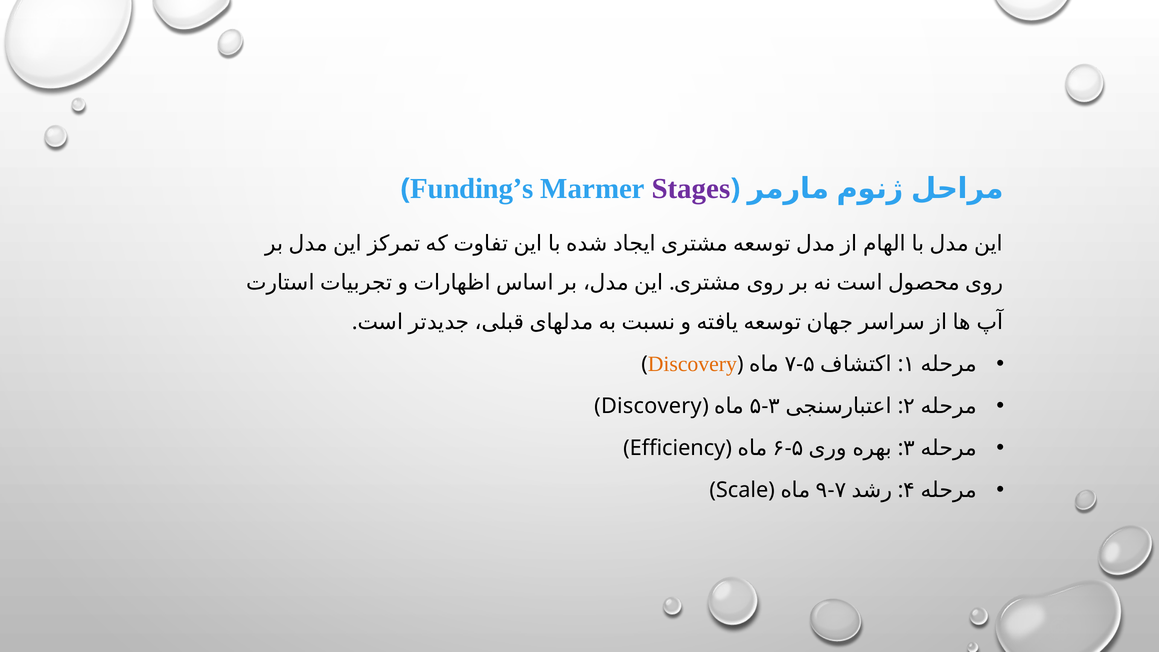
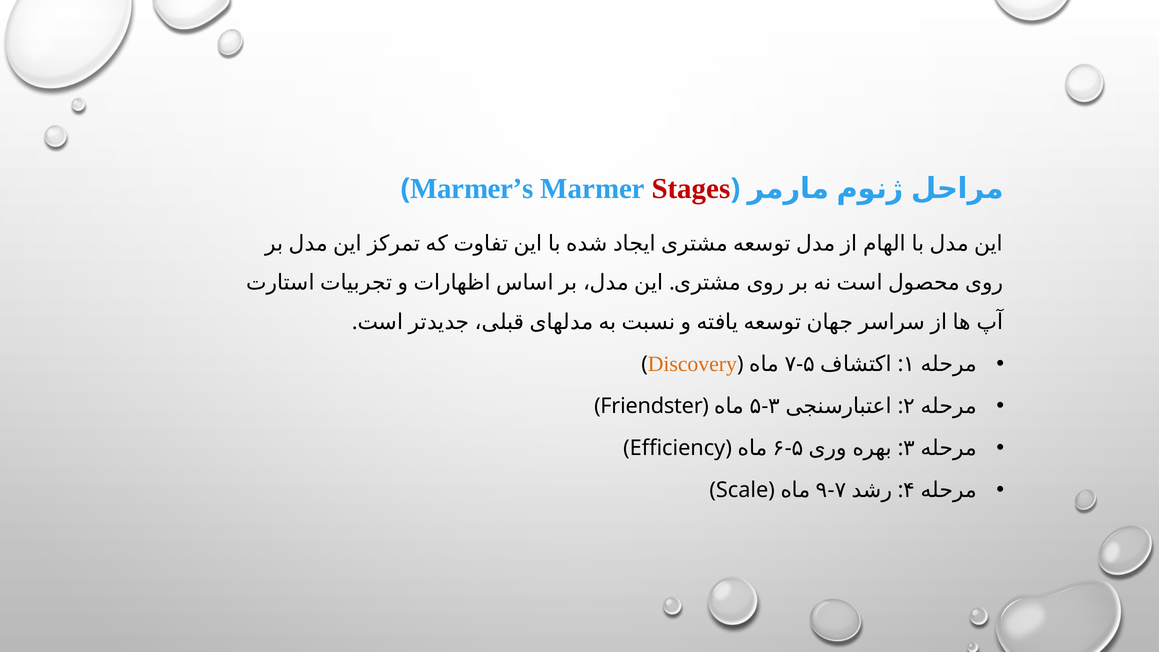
Funding’s: Funding’s -> Marmer’s
Stages colour: purple -> red
Discovery at (651, 406): Discovery -> Friendster
